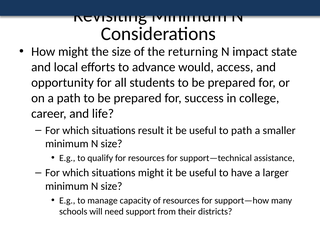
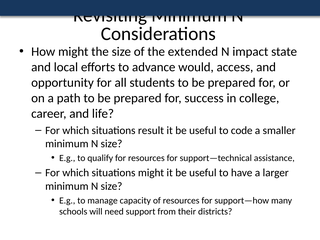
returning: returning -> extended
to path: path -> code
